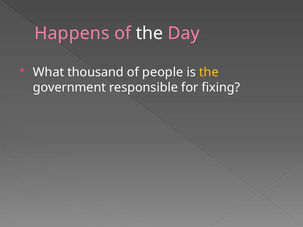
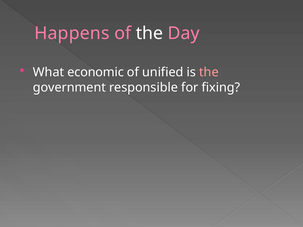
thousand: thousand -> economic
people: people -> unified
the at (209, 72) colour: yellow -> pink
